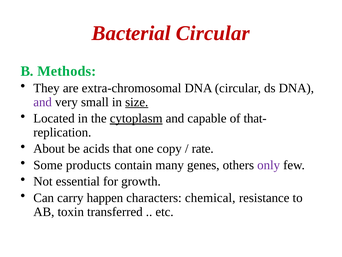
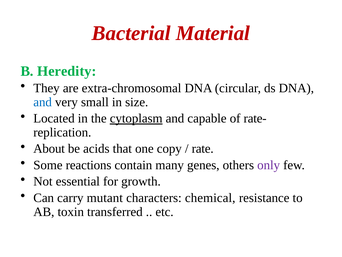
Bacterial Circular: Circular -> Material
Methods: Methods -> Heredity
and at (43, 102) colour: purple -> blue
size underline: present -> none
that-: that- -> rate-
products: products -> reactions
happen: happen -> mutant
